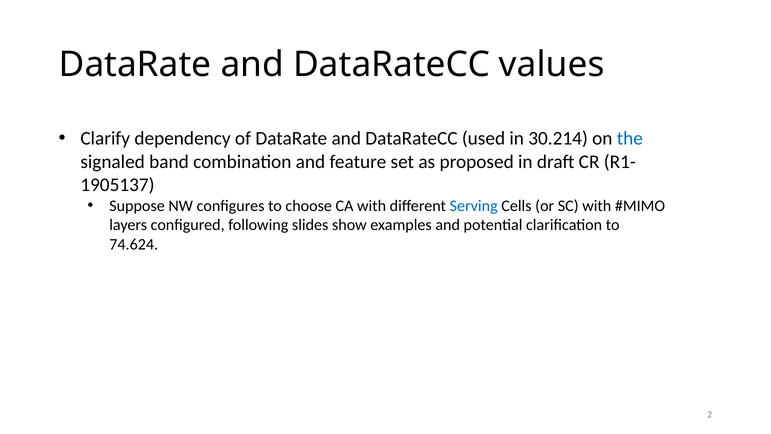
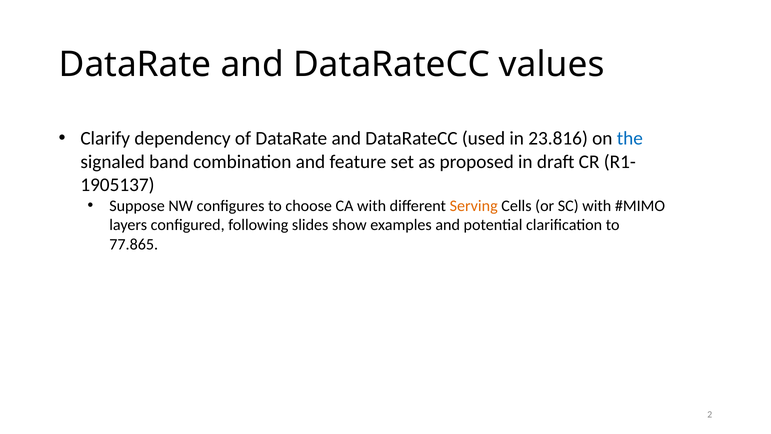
30.214: 30.214 -> 23.816
Serving colour: blue -> orange
74.624: 74.624 -> 77.865
